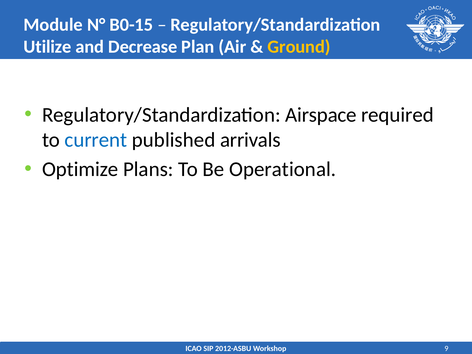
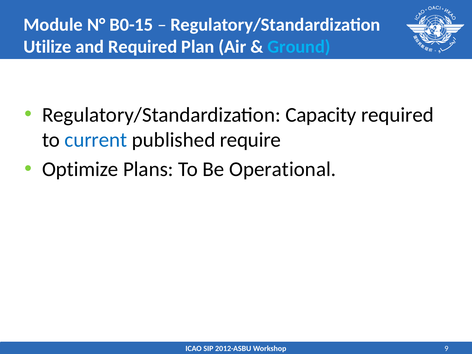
and Decrease: Decrease -> Required
Ground colour: yellow -> light blue
Airspace: Airspace -> Capacity
arrivals: arrivals -> require
